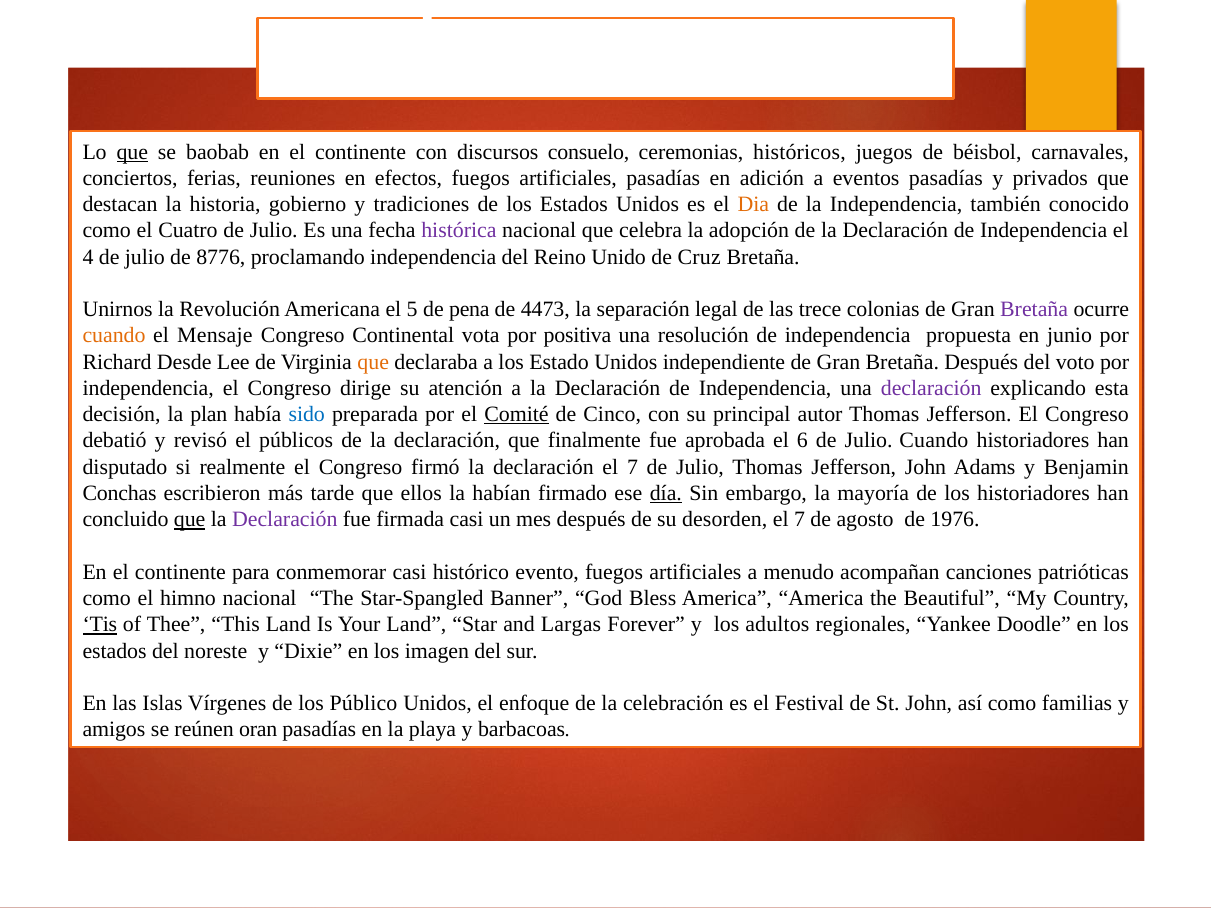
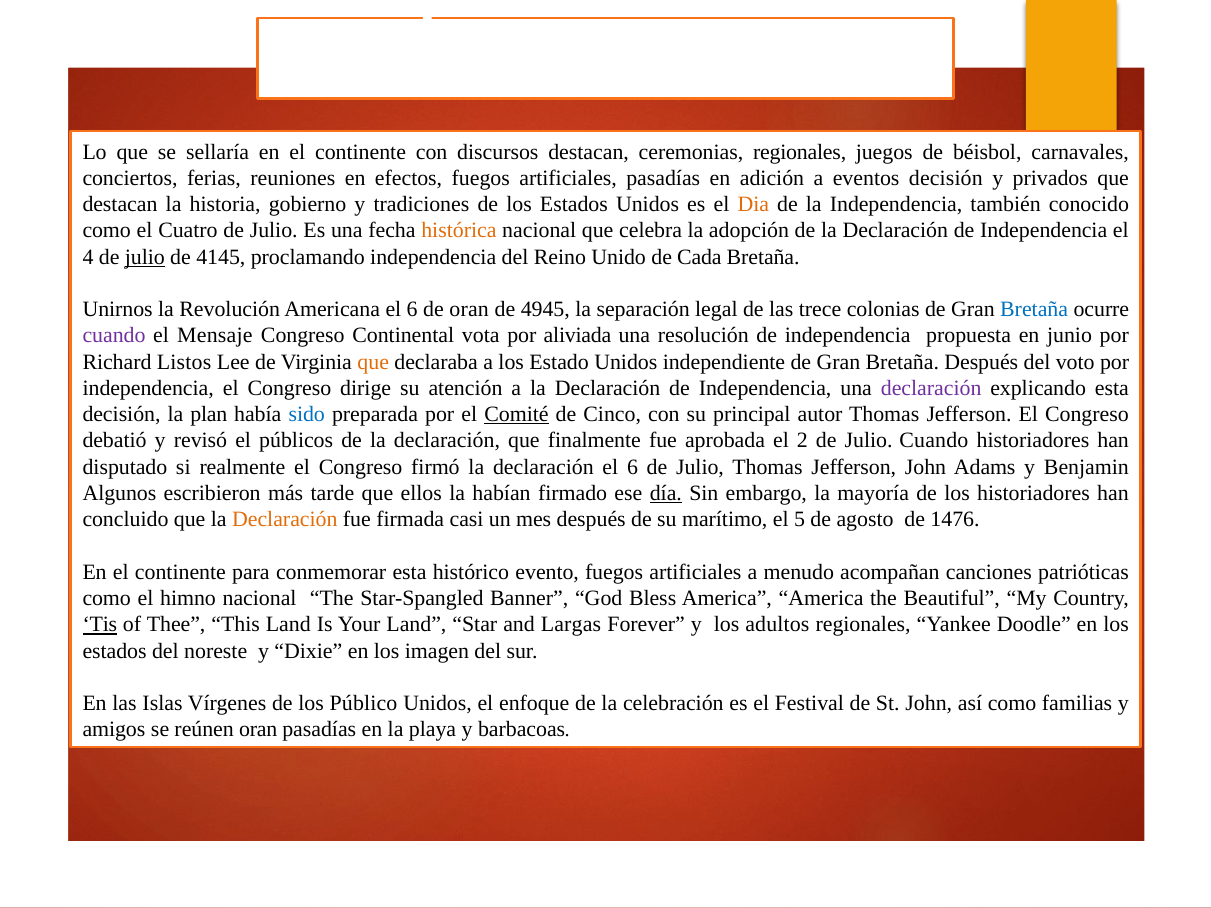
que at (132, 152) underline: present -> none
baobab: baobab -> sellaría
discursos consuelo: consuelo -> destacan
ceremonias históricos: históricos -> regionales
eventos pasadías: pasadías -> decisión
histórica colour: purple -> orange
julio at (145, 257) underline: none -> present
8776: 8776 -> 4145
Cruz: Cruz -> Cada
Americana el 5: 5 -> 6
de pena: pena -> oran
4473: 4473 -> 4945
Bretaña at (1034, 309) colour: purple -> blue
cuando at (114, 336) colour: orange -> purple
positiva: positiva -> aliviada
Desde: Desde -> Listos
6: 6 -> 2
declaración el 7: 7 -> 6
Conchas: Conchas -> Algunos
que at (190, 520) underline: present -> none
Declaración at (285, 520) colour: purple -> orange
desorden: desorden -> marítimo
7 at (800, 520): 7 -> 5
1976: 1976 -> 1476
conmemorar casi: casi -> esta
